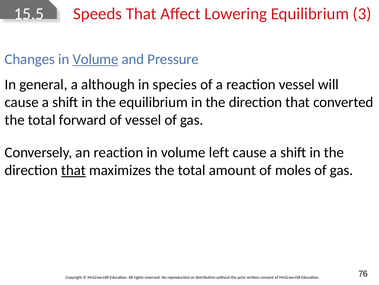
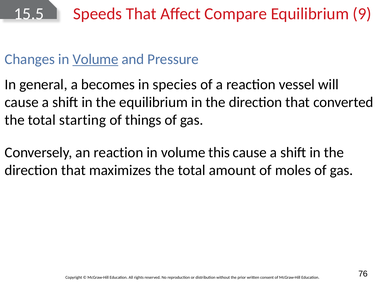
Lowering: Lowering -> Compare
3: 3 -> 9
although: although -> becomes
forward: forward -> starting
of vessel: vessel -> things
left: left -> this
that at (74, 170) underline: present -> none
